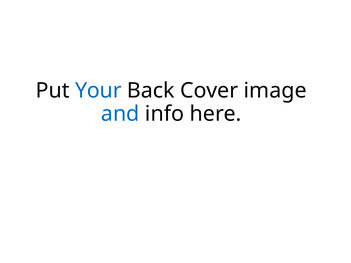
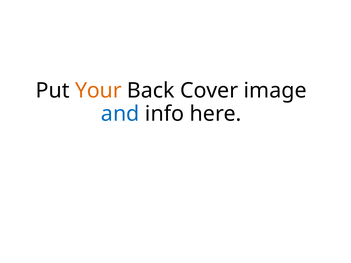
Your colour: blue -> orange
